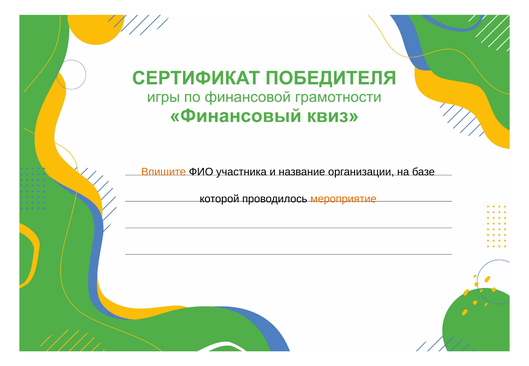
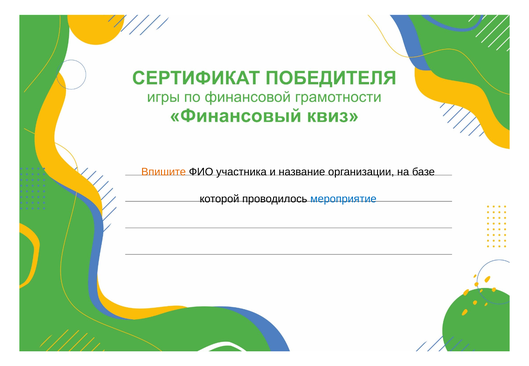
мероприятие colour: orange -> blue
